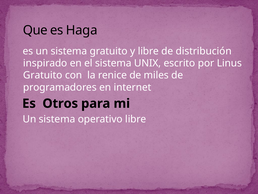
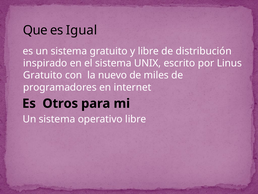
Haga: Haga -> Igual
renice: renice -> nuevo
